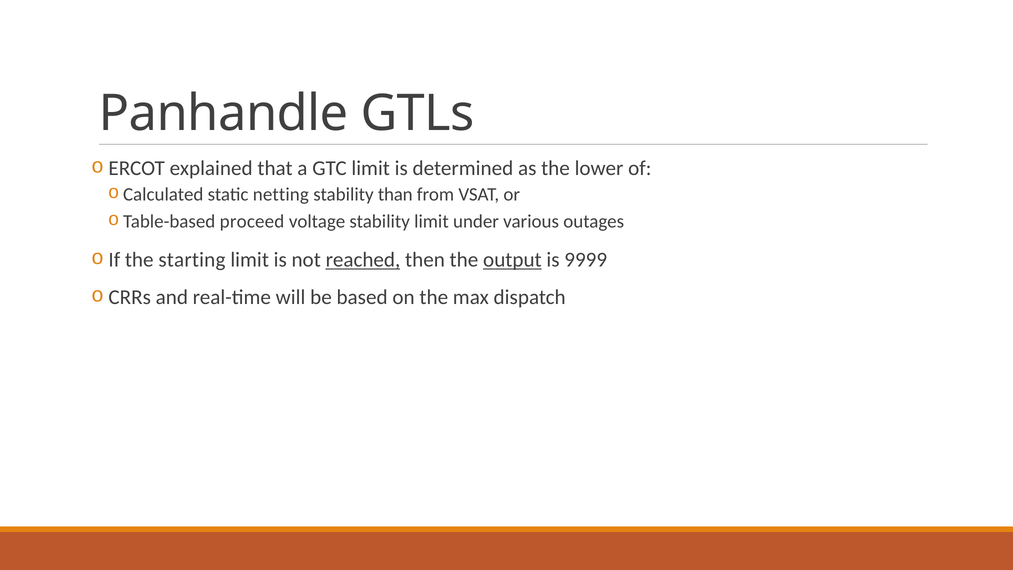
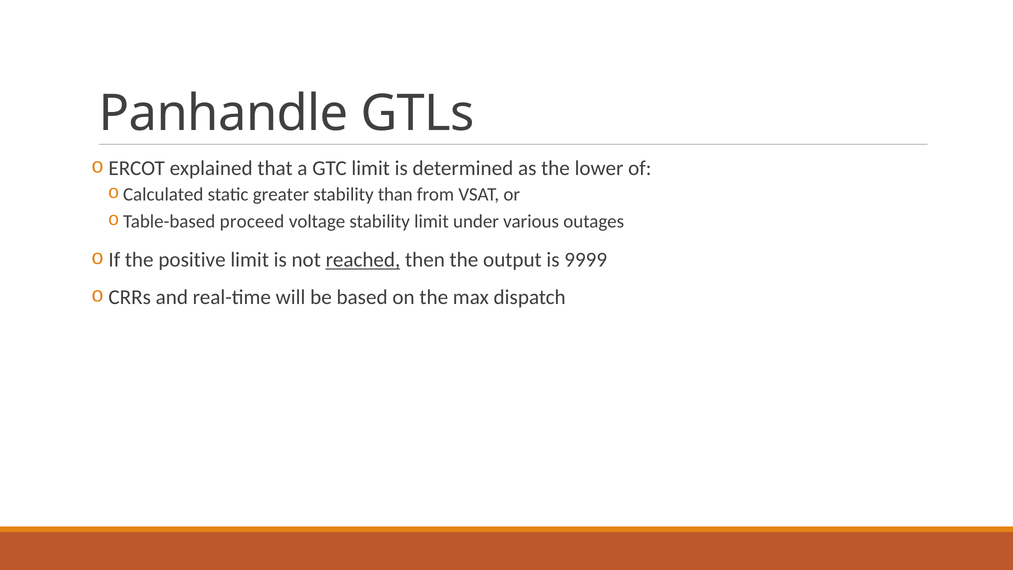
netting: netting -> greater
starting: starting -> positive
output underline: present -> none
